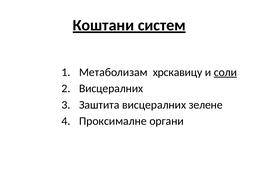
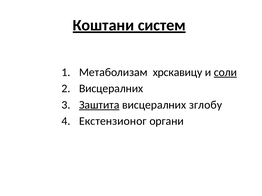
Заштита underline: none -> present
зелене: зелене -> зглобу
Проксималне: Проксималне -> Екстензионог
